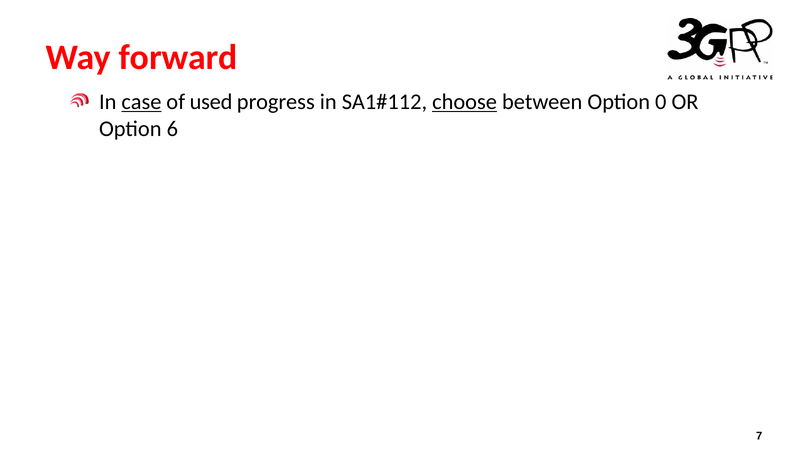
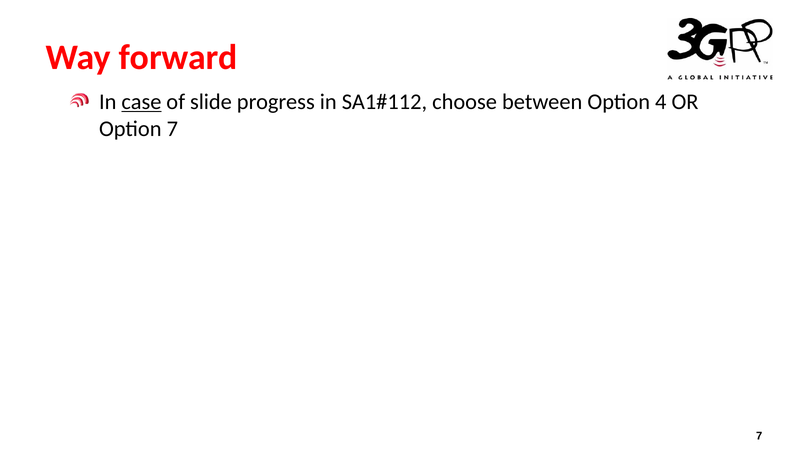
used: used -> slide
choose underline: present -> none
0: 0 -> 4
Option 6: 6 -> 7
